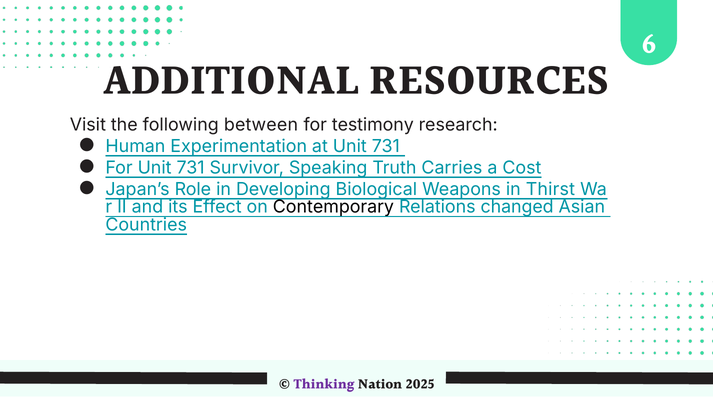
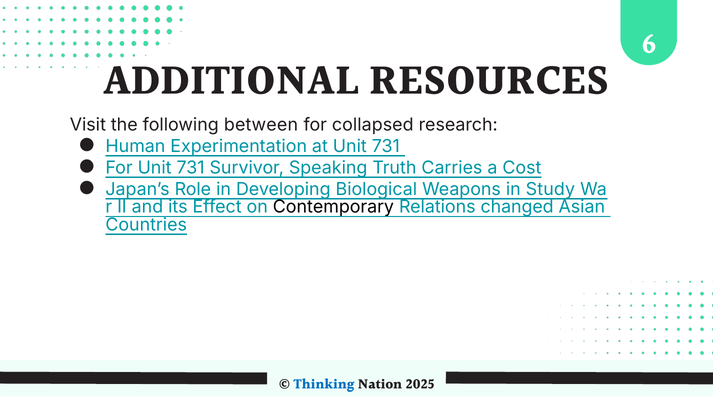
testimony: testimony -> collapsed
Thirst: Thirst -> Study
Thinking colour: purple -> blue
